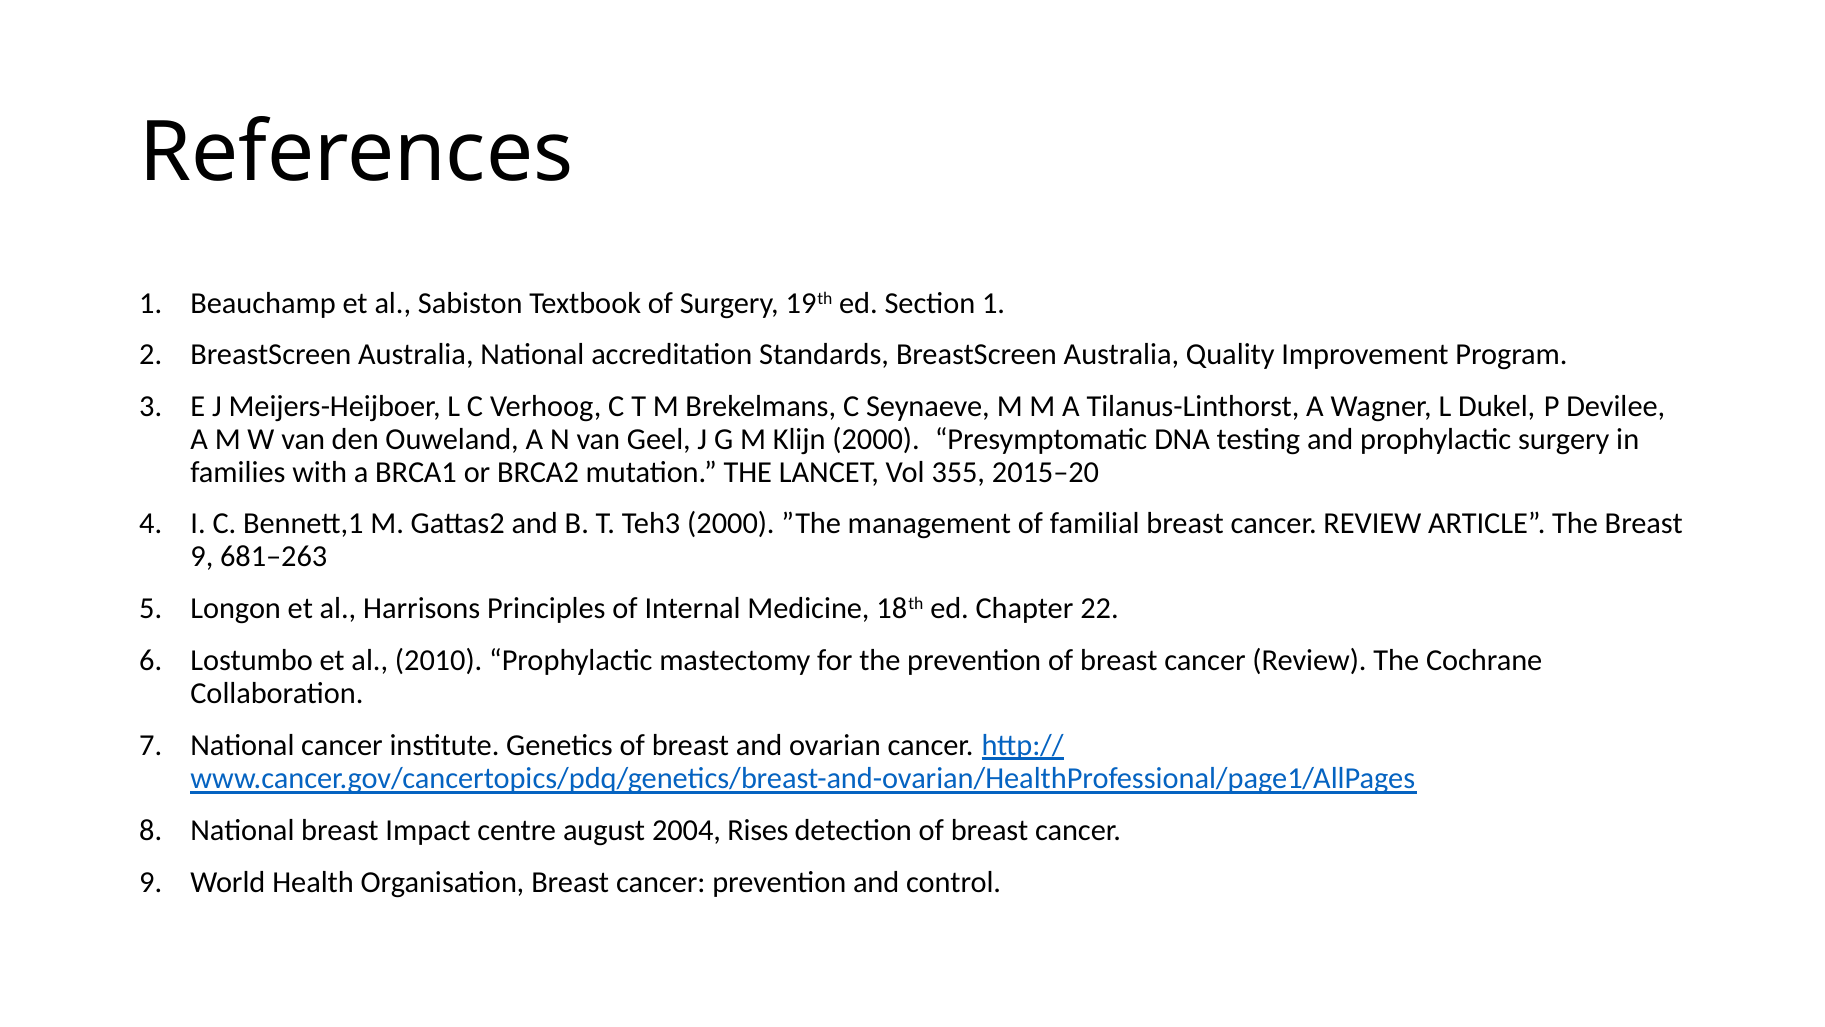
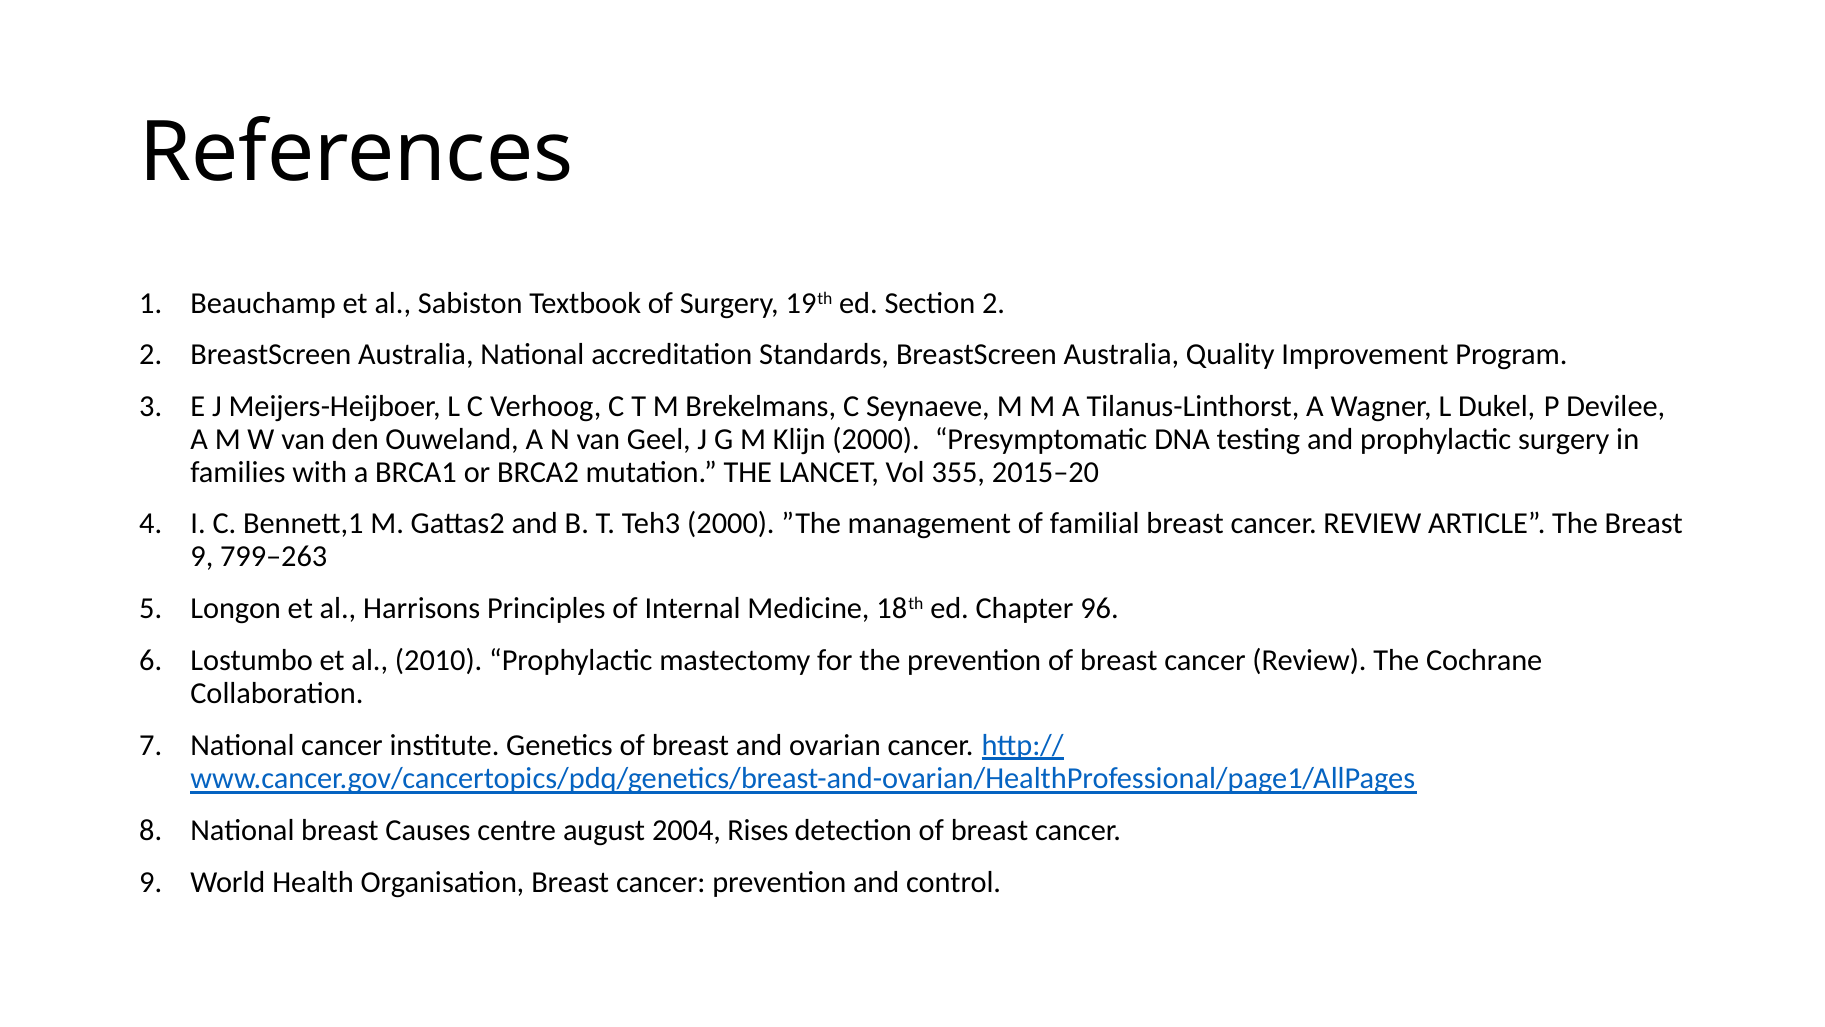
Section 1: 1 -> 2
681–263: 681–263 -> 799–263
22: 22 -> 96
Impact: Impact -> Causes
